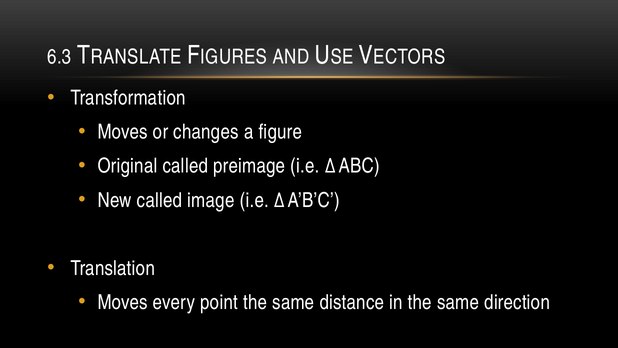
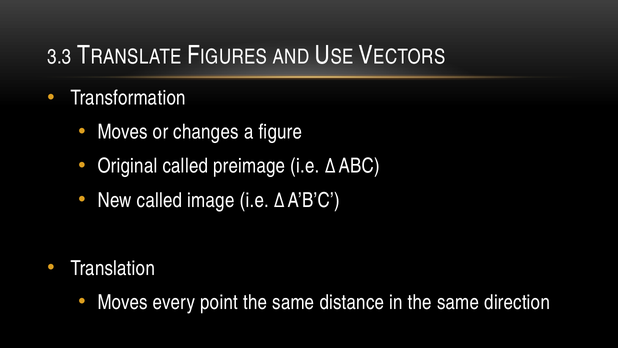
6.3: 6.3 -> 3.3
